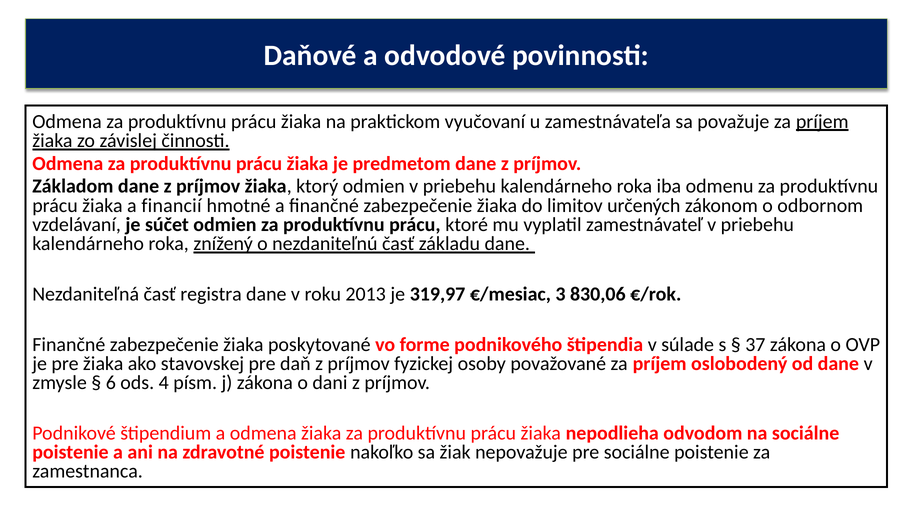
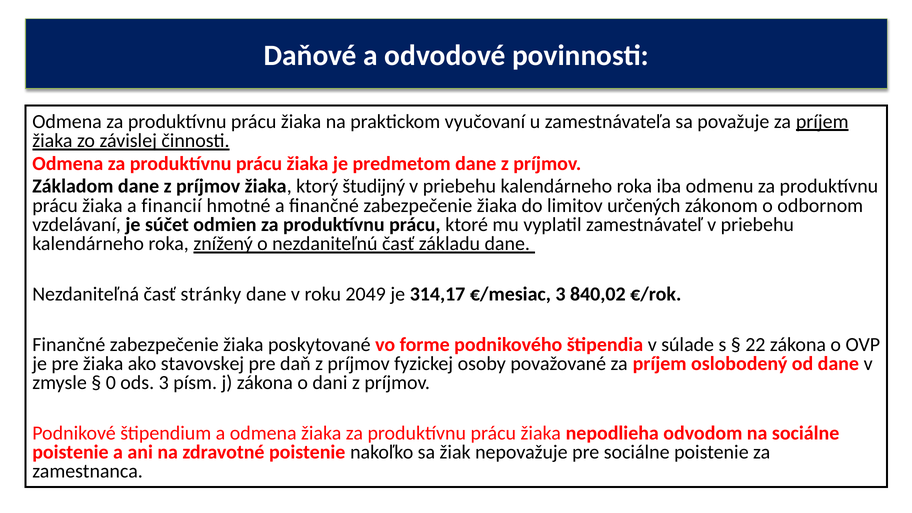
ktorý odmien: odmien -> študijný
registra: registra -> stránky
2013: 2013 -> 2049
319,97: 319,97 -> 314,17
830,06: 830,06 -> 840,02
37: 37 -> 22
6: 6 -> 0
ods 4: 4 -> 3
